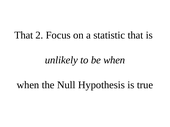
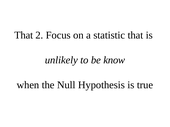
be when: when -> know
